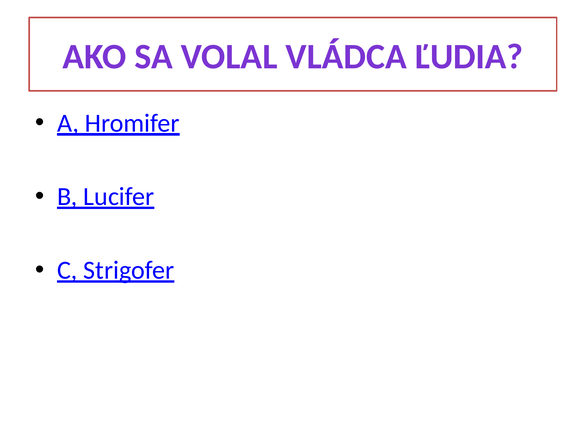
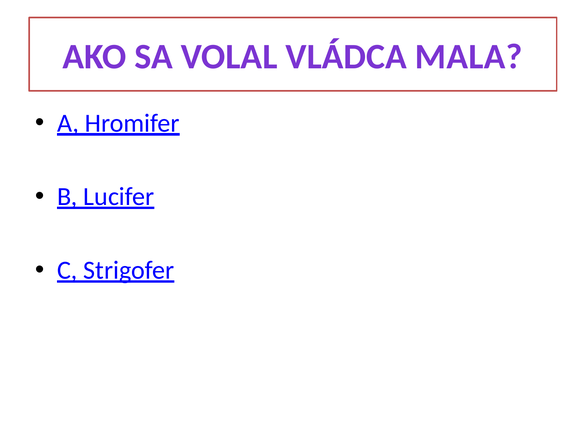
ĽUDIA: ĽUDIA -> MALA
